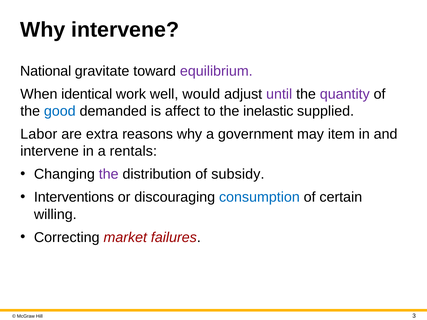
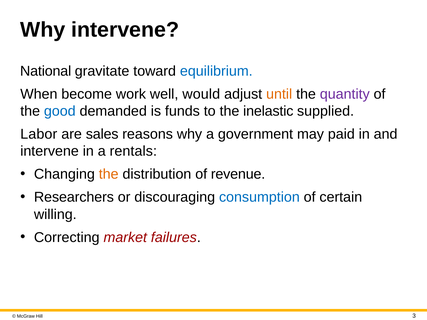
equilibrium colour: purple -> blue
identical: identical -> become
until colour: purple -> orange
affect: affect -> funds
extra: extra -> sales
item: item -> paid
the at (109, 174) colour: purple -> orange
subsidy: subsidy -> revenue
Interventions: Interventions -> Researchers
